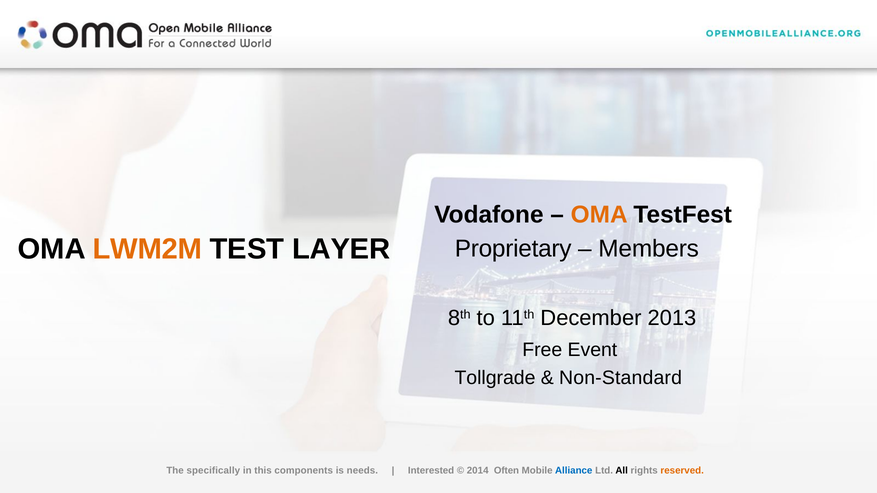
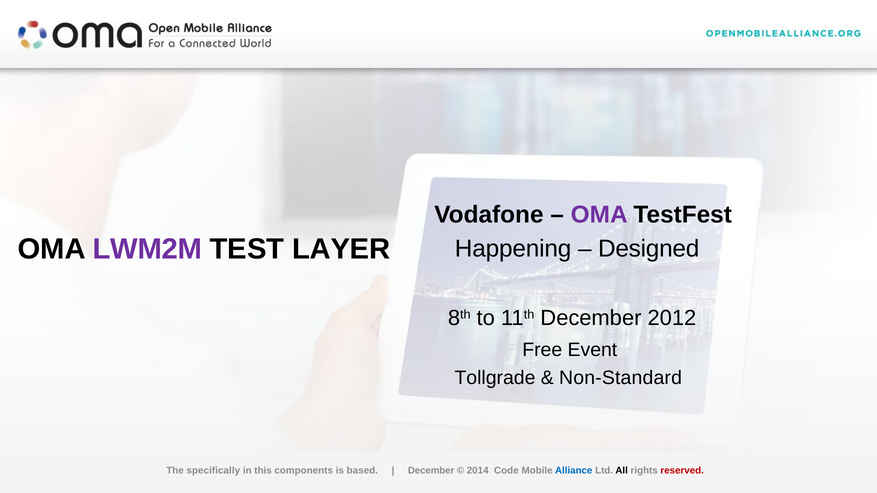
OMA at (599, 215) colour: orange -> purple
LWM2M colour: orange -> purple
Proprietary: Proprietary -> Happening
Members: Members -> Designed
2013: 2013 -> 2012
needs: needs -> based
Interested at (431, 471): Interested -> December
Often: Often -> Code
reserved colour: orange -> red
